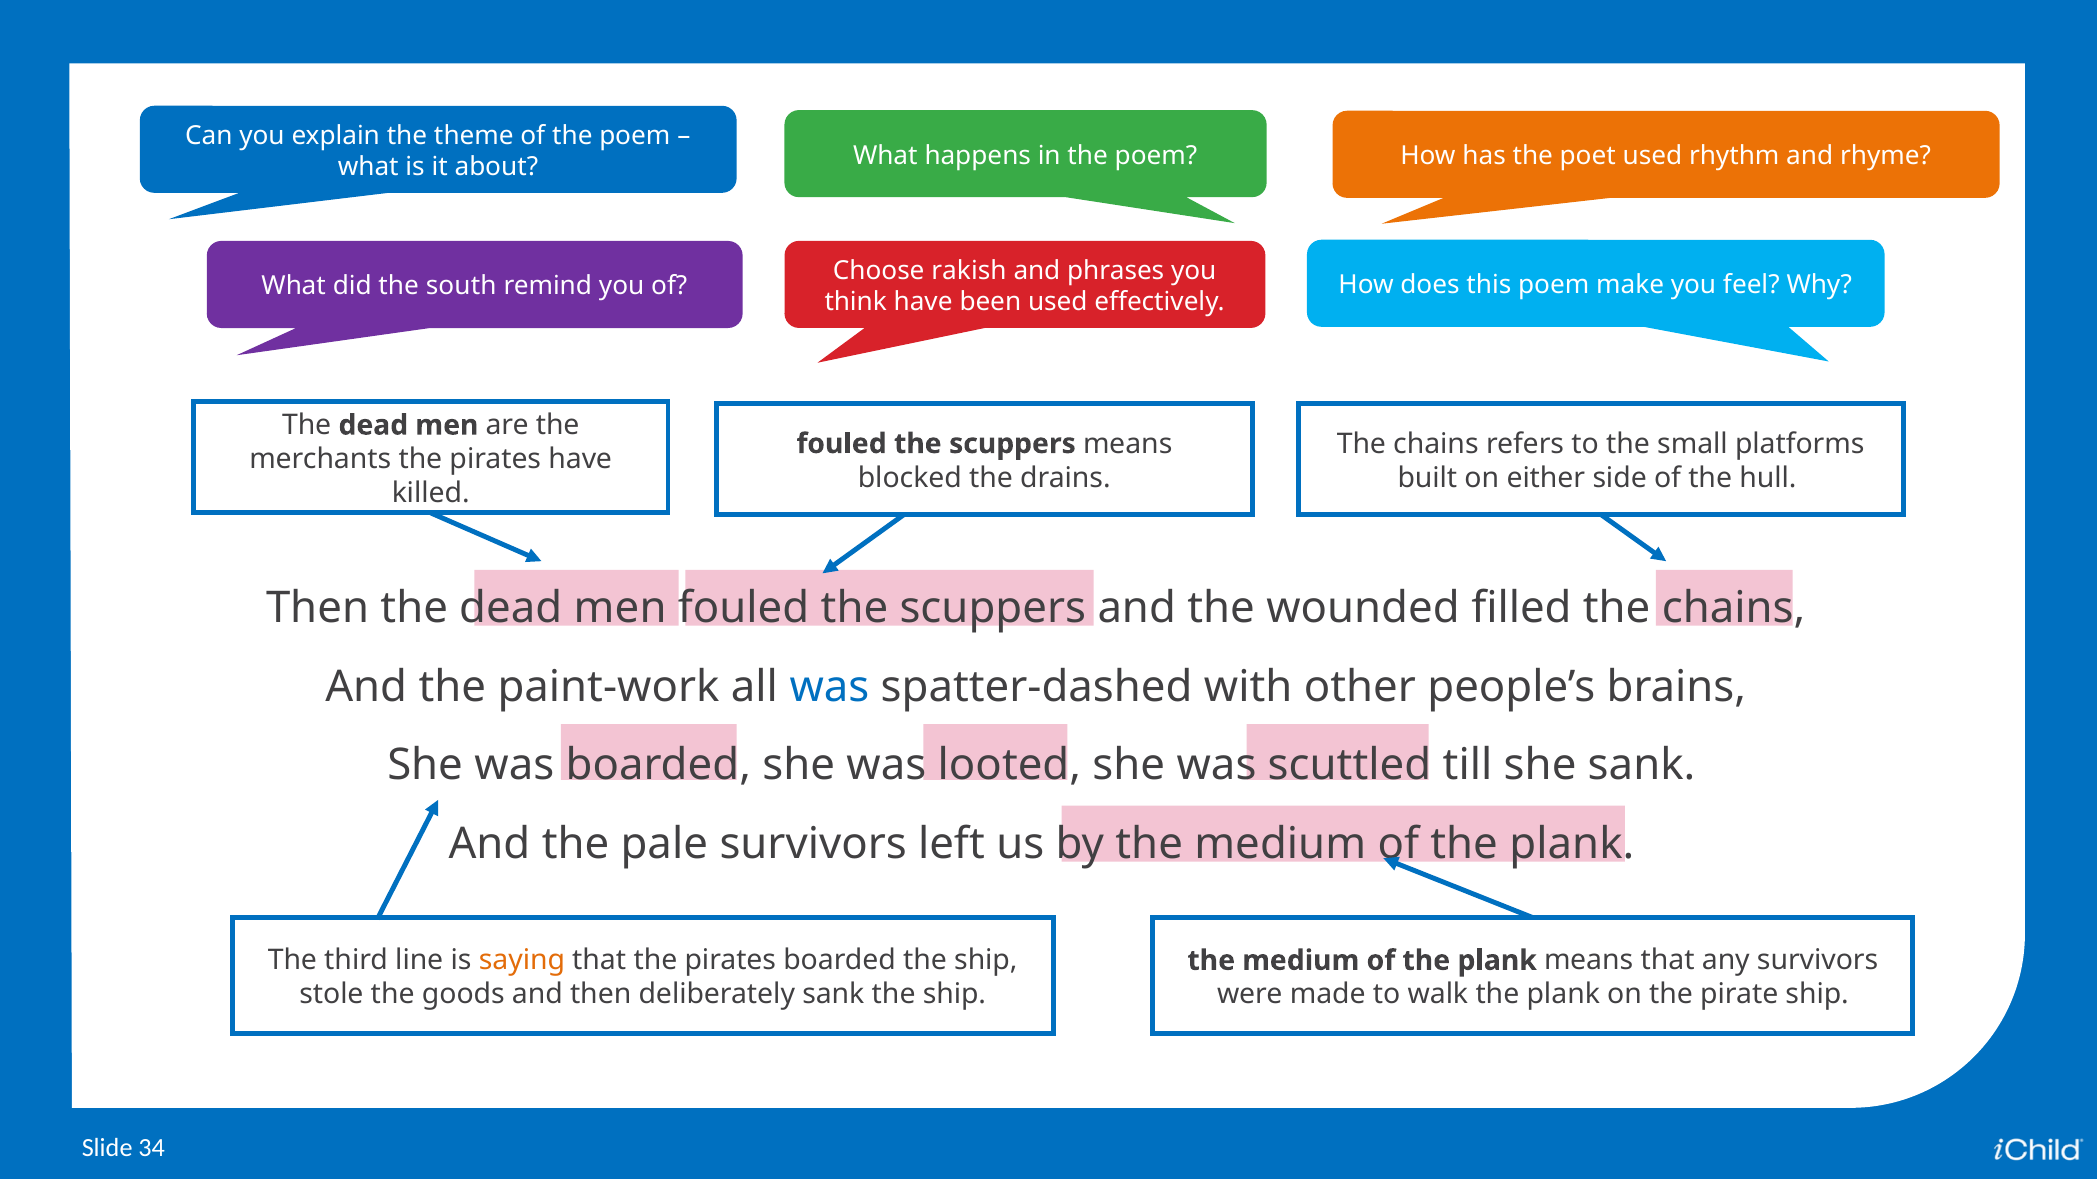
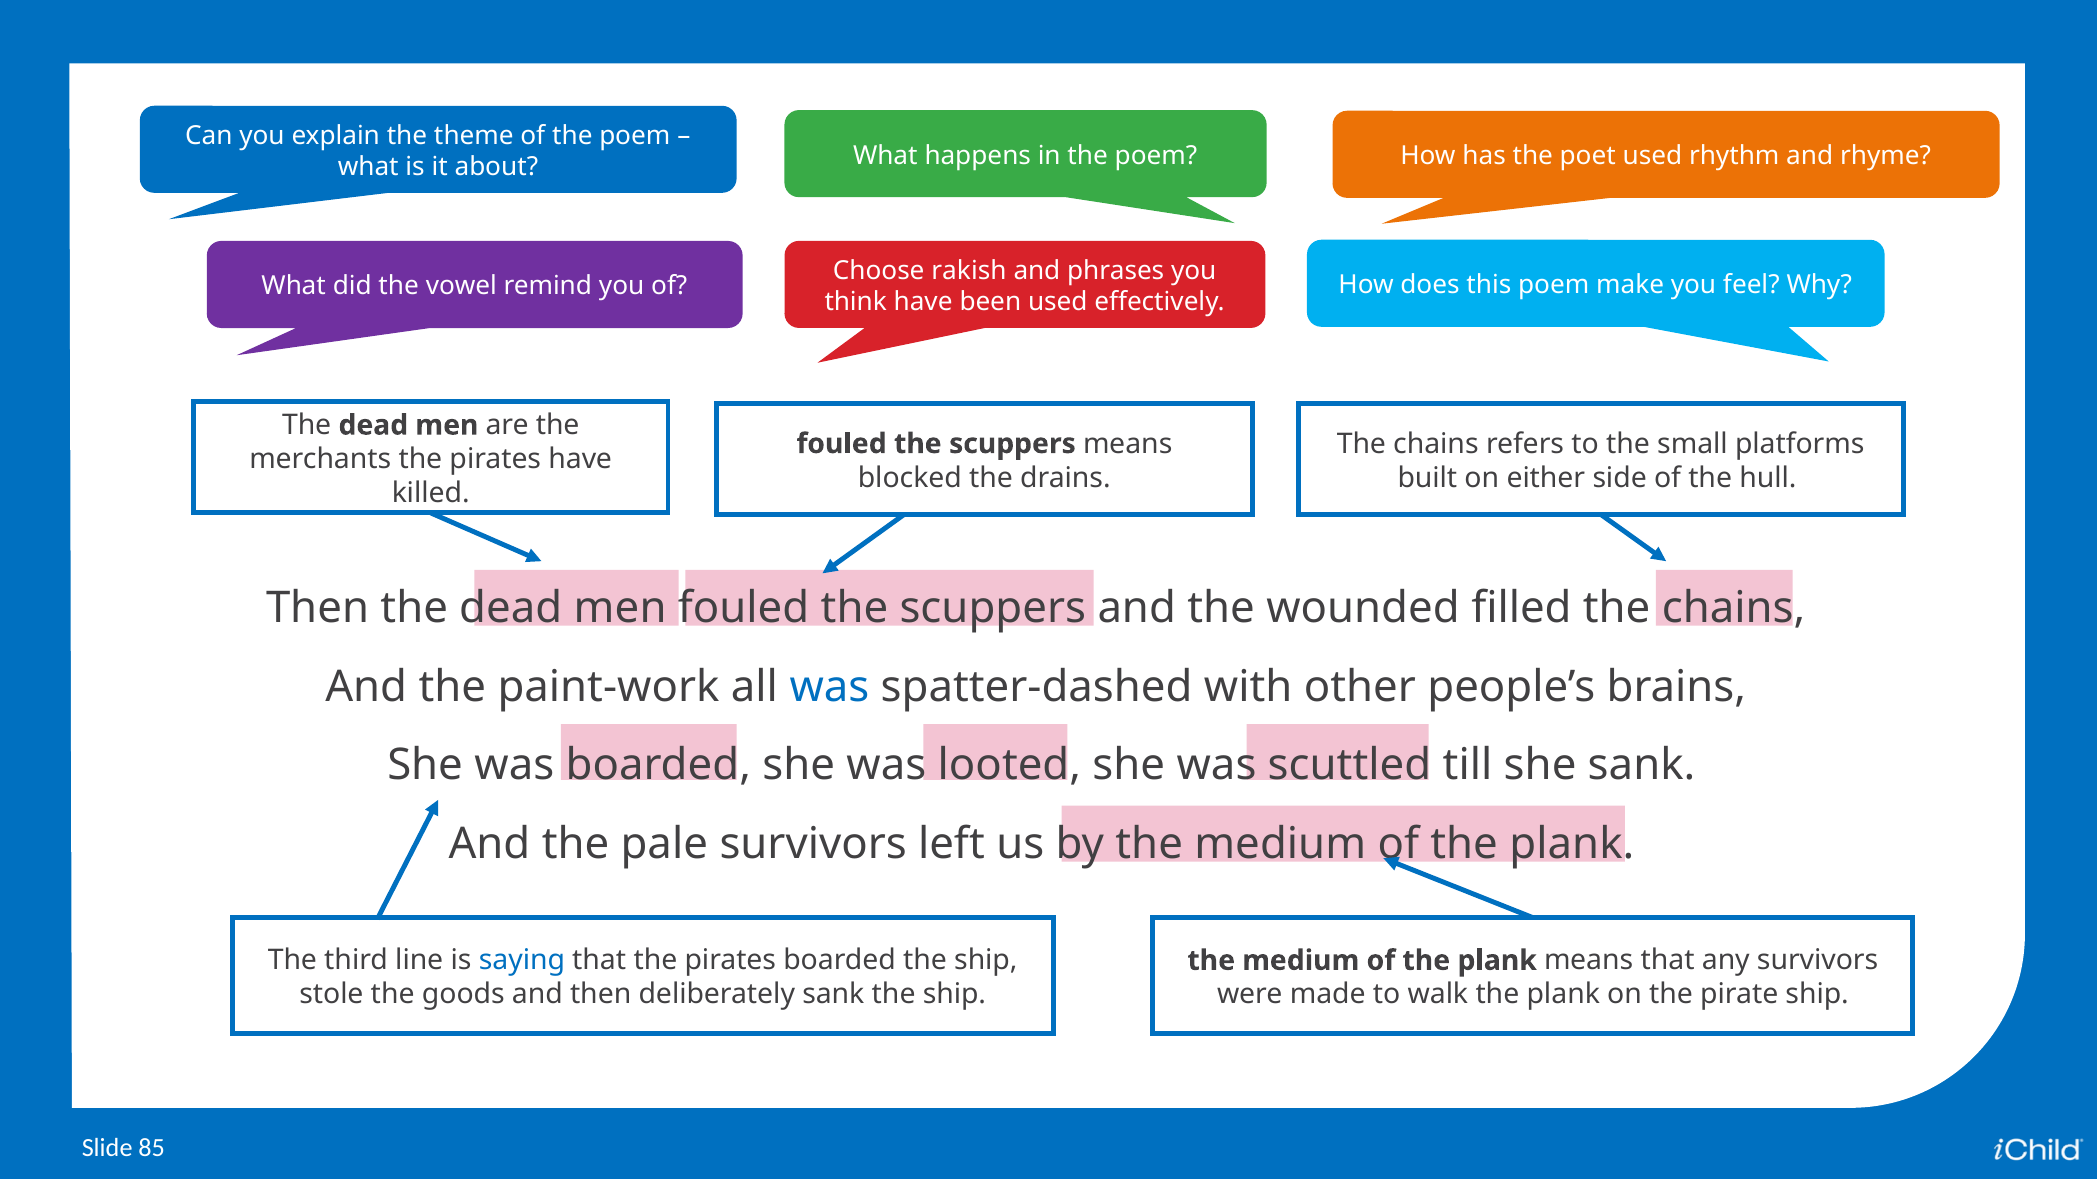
south: south -> vowel
saying colour: orange -> blue
34: 34 -> 85
